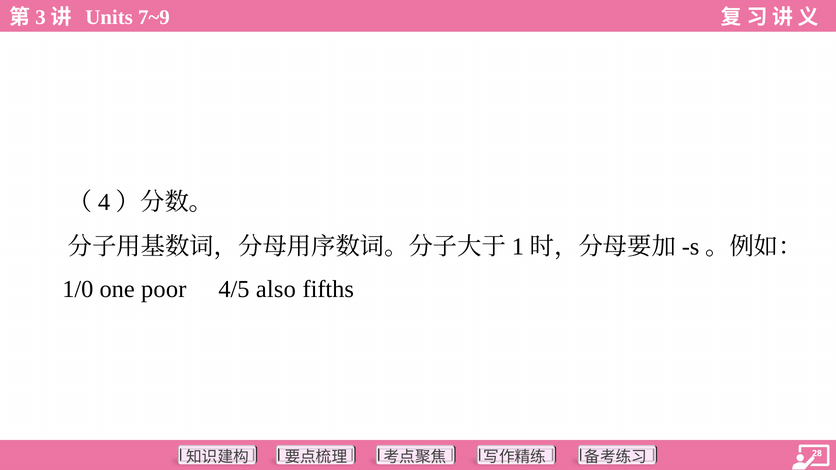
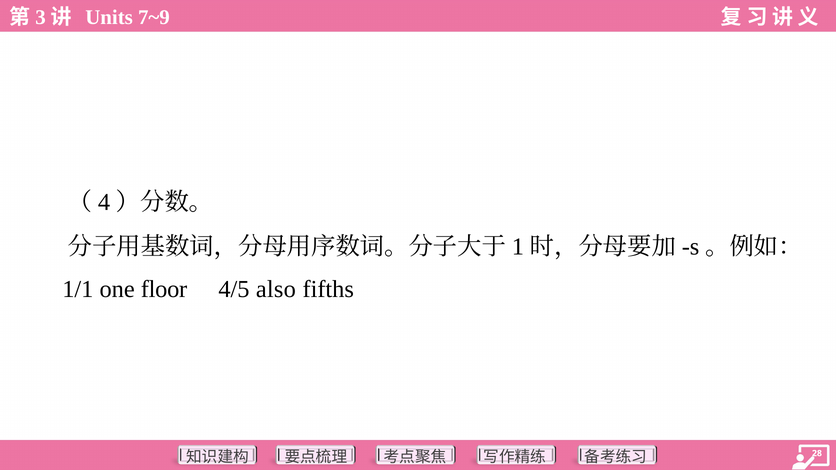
1/0: 1/0 -> 1/1
poor: poor -> floor
